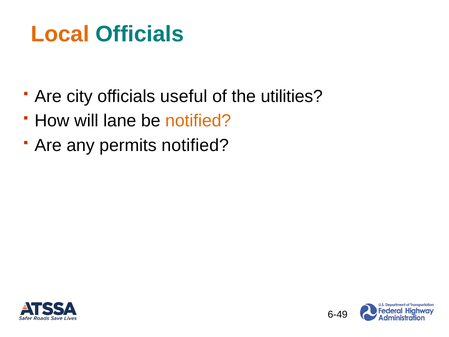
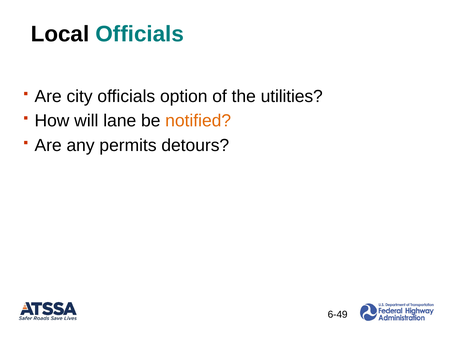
Local colour: orange -> black
useful: useful -> option
permits notified: notified -> detours
